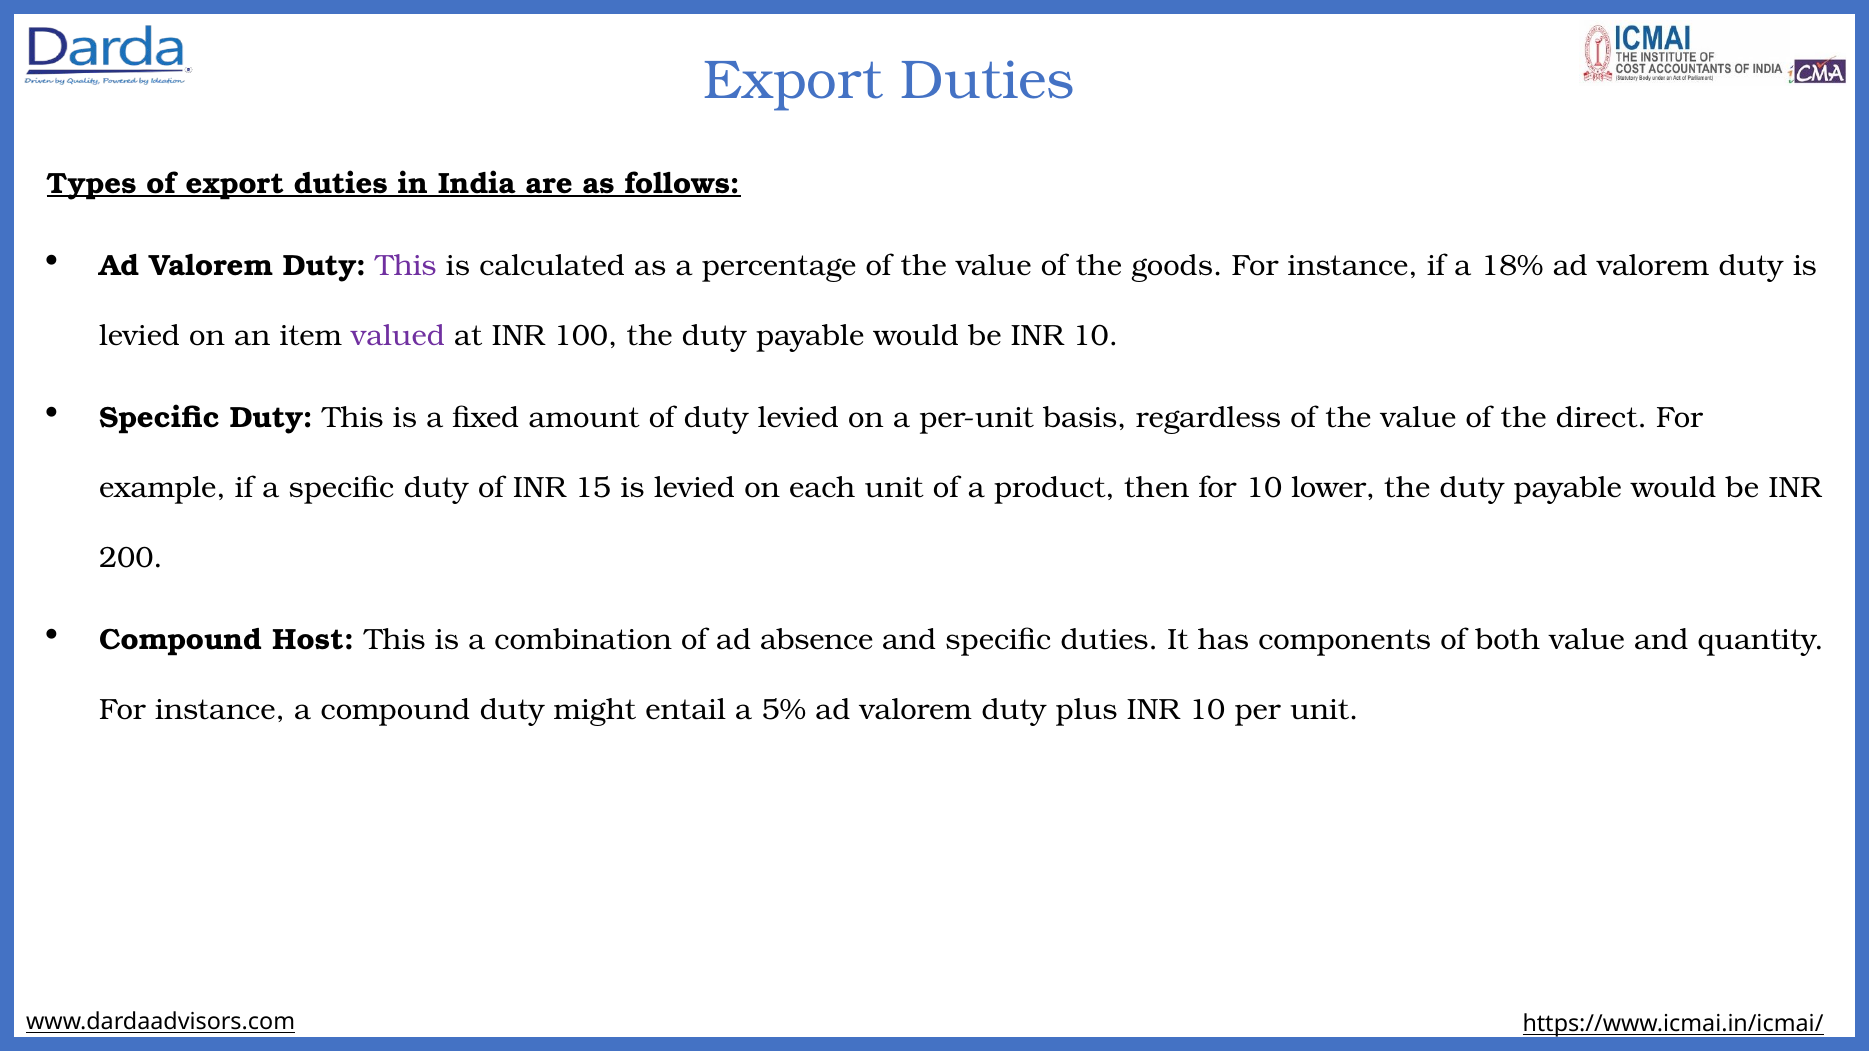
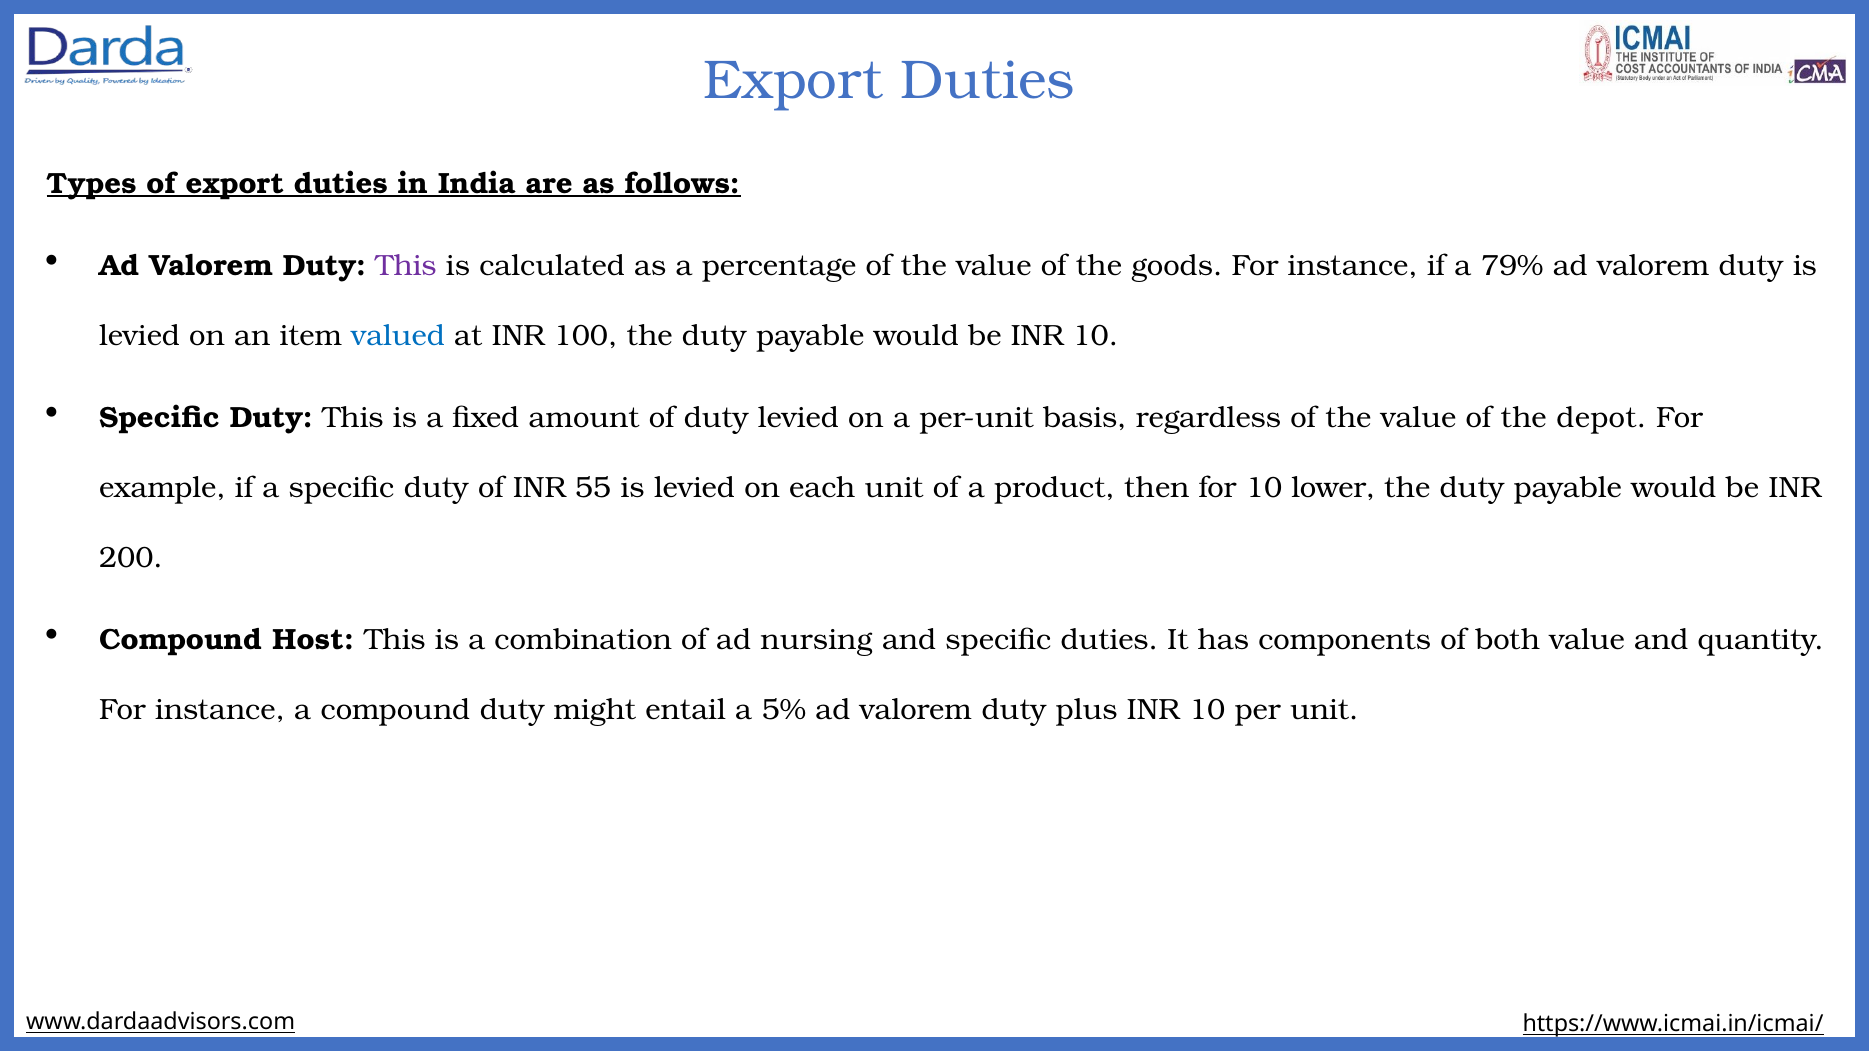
18%: 18% -> 79%
valued colour: purple -> blue
direct: direct -> depot
15: 15 -> 55
absence: absence -> nursing
